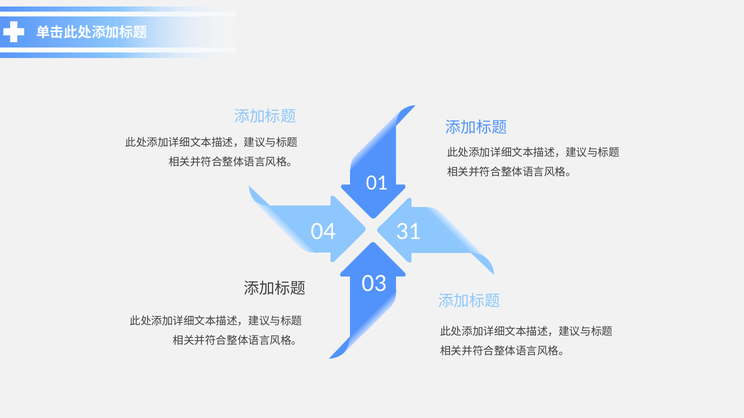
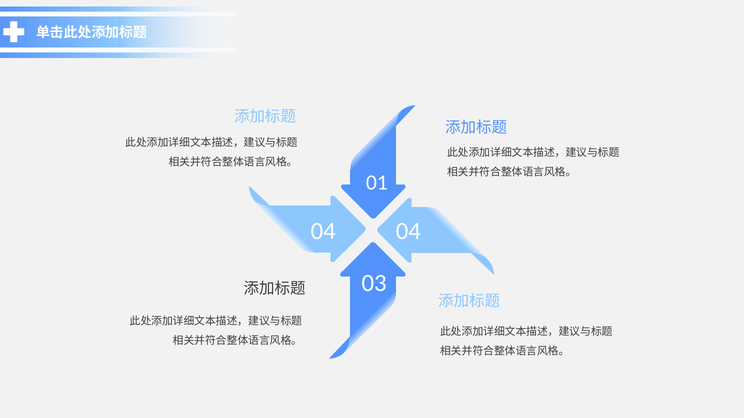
04 31: 31 -> 04
